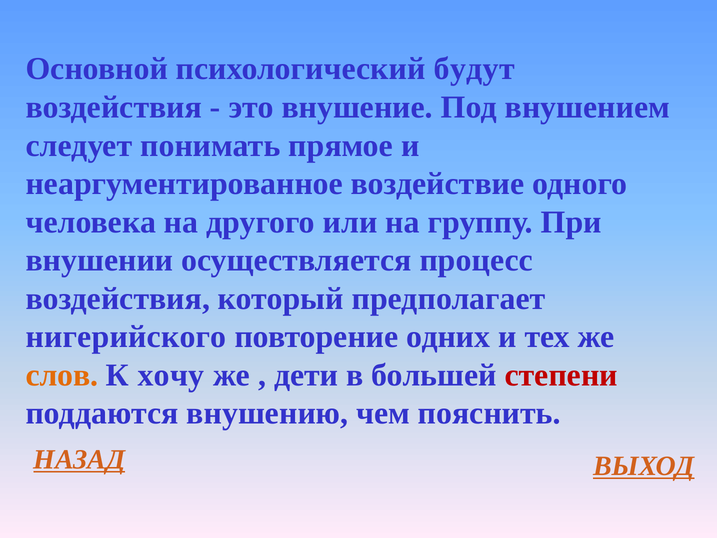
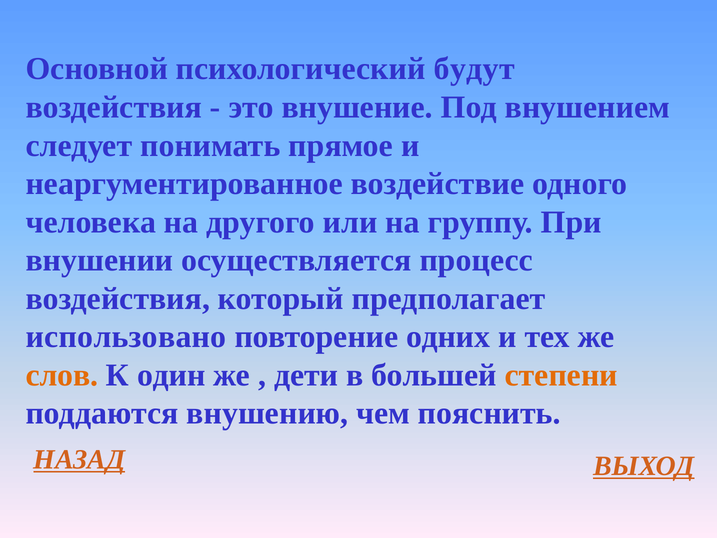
нигерийского: нигерийского -> использовано
хочу: хочу -> один
степени colour: red -> orange
